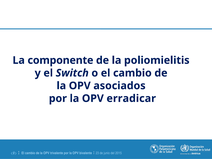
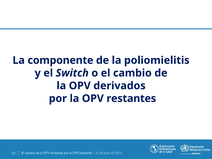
asociados: asociados -> derivados
erradicar: erradicar -> restantes
